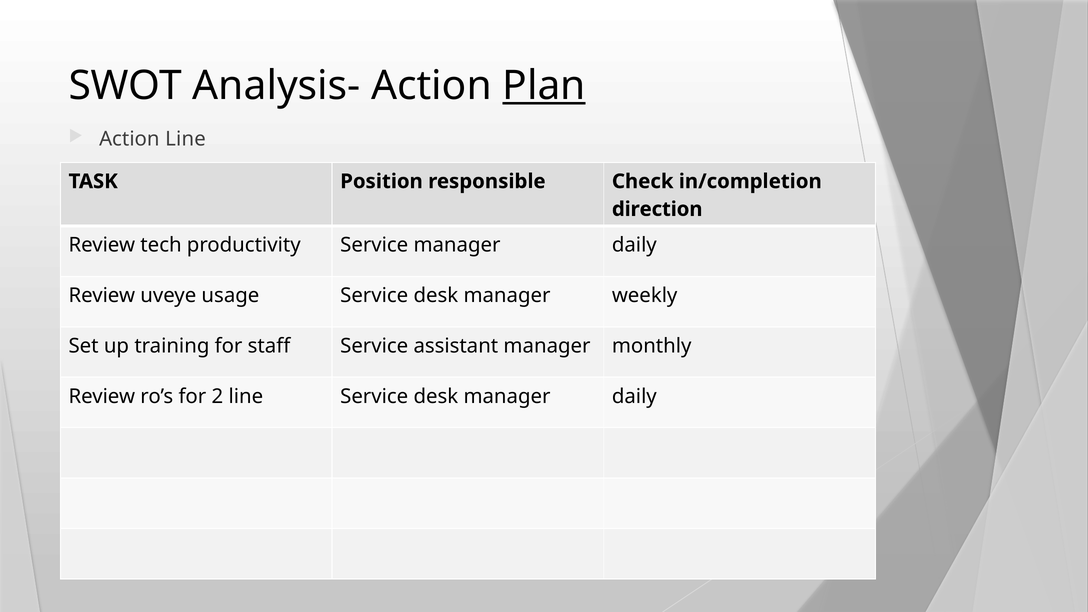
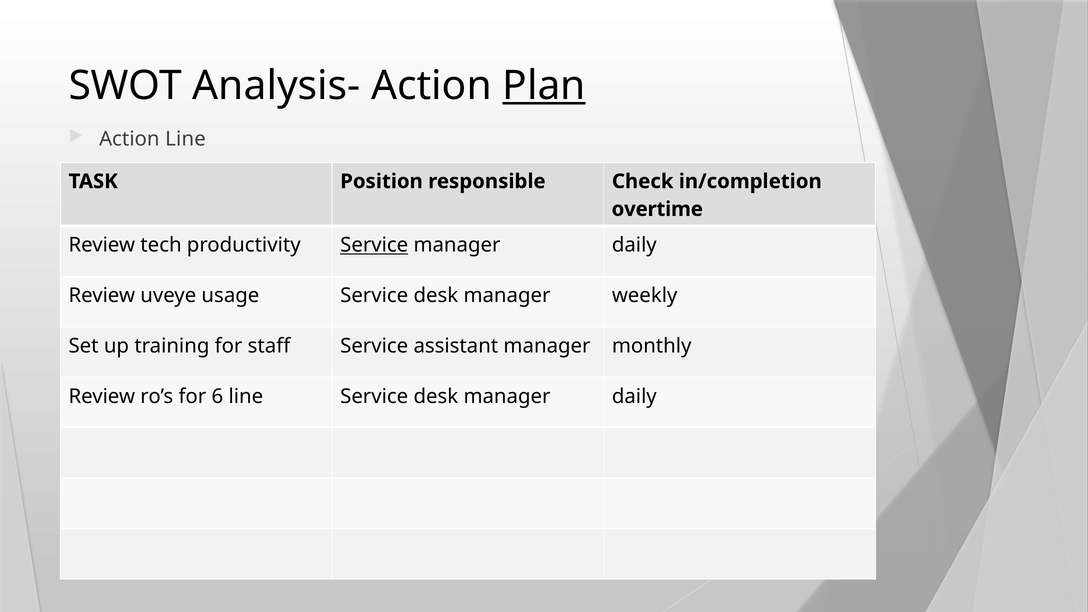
direction: direction -> overtime
Service at (374, 245) underline: none -> present
2: 2 -> 6
